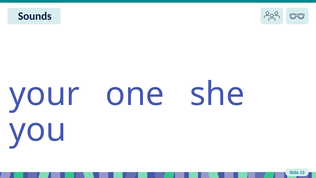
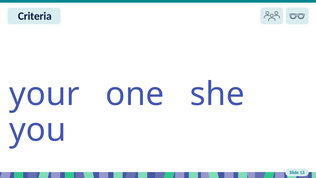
Sounds: Sounds -> Criteria
